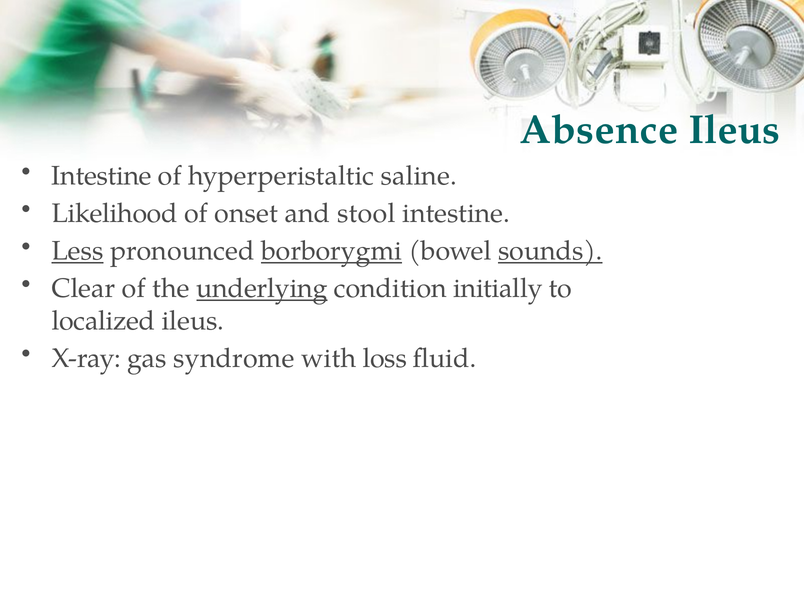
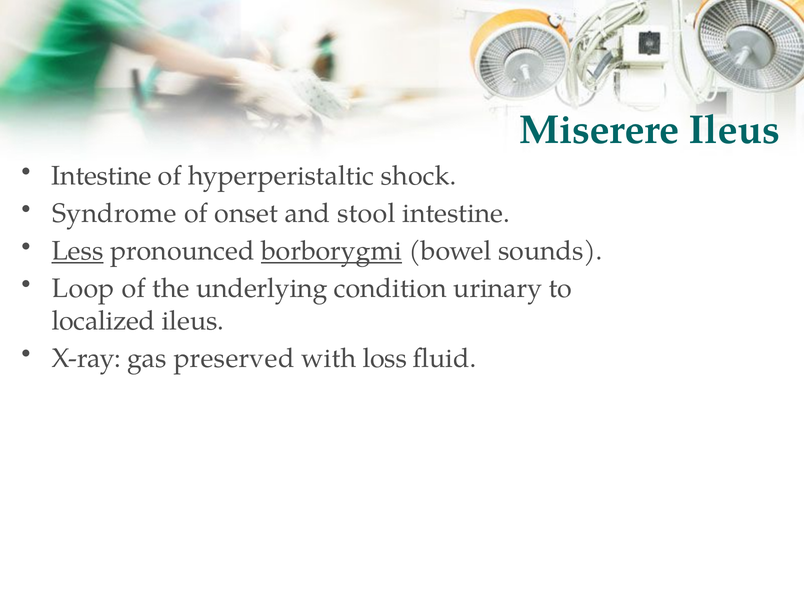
Absence: Absence -> Miserere
saline: saline -> shock
Likelihood: Likelihood -> Syndrome
sounds underline: present -> none
Clear: Clear -> Loop
underlying underline: present -> none
initially: initially -> urinary
syndrome: syndrome -> preserved
